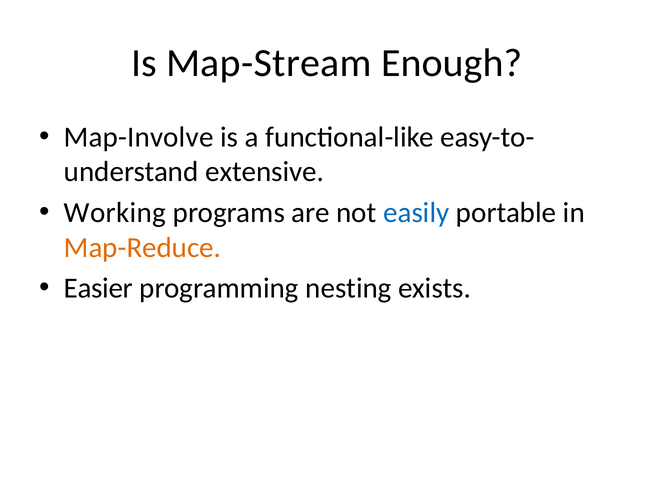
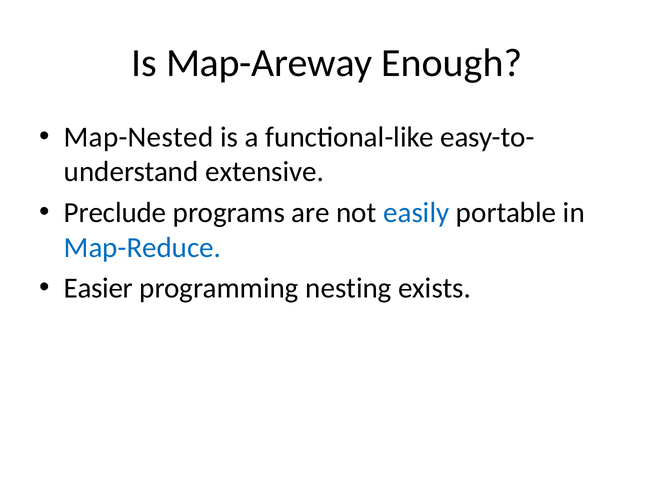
Map-Stream: Map-Stream -> Map-Areway
Map-Involve: Map-Involve -> Map-Nested
Working: Working -> Preclude
Map-Reduce colour: orange -> blue
